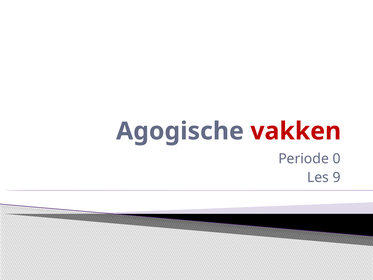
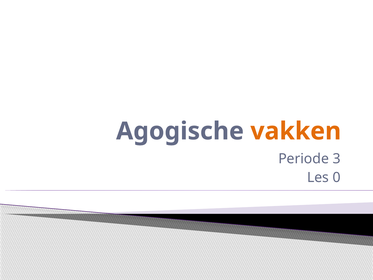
vakken colour: red -> orange
0: 0 -> 3
9: 9 -> 0
